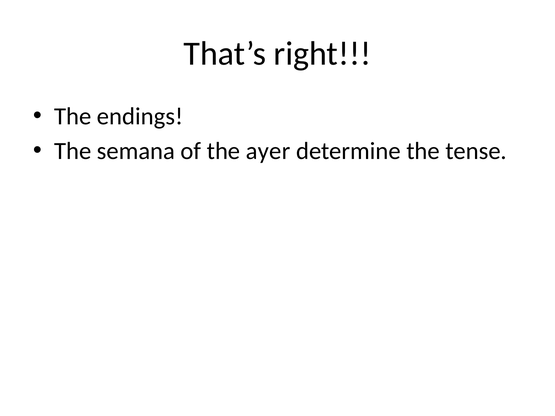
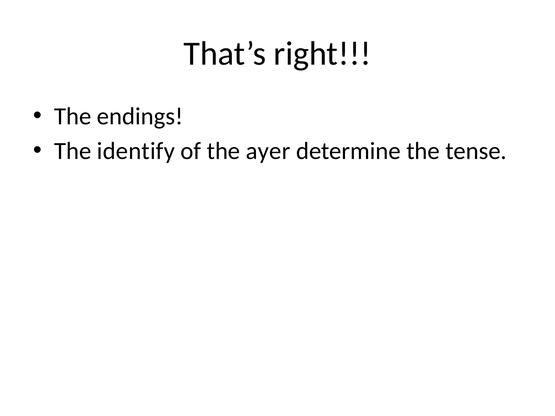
semana: semana -> identify
